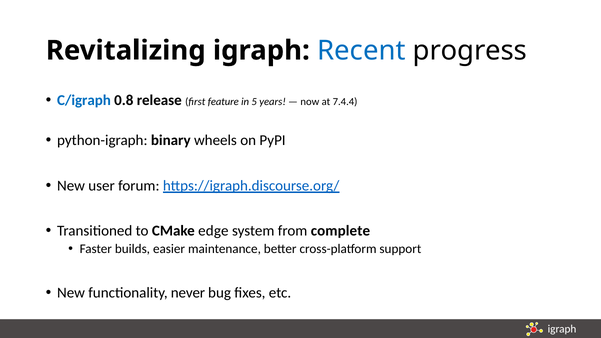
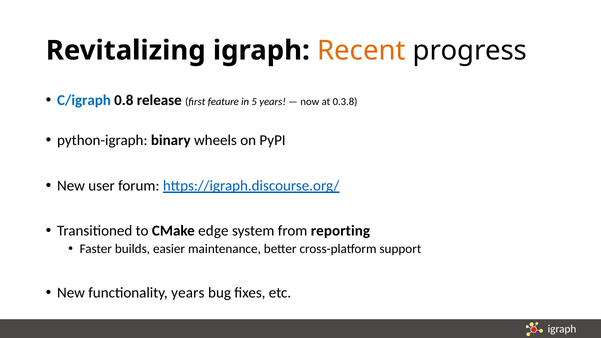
Recent colour: blue -> orange
7.4.4: 7.4.4 -> 0.3.8
complete: complete -> reporting
functionality never: never -> years
